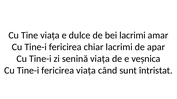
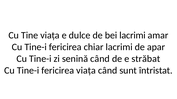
senină viața: viața -> când
veșnica: veșnica -> străbat
